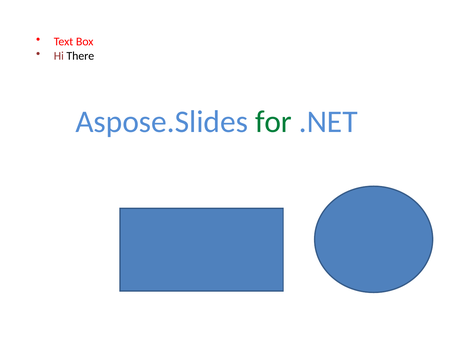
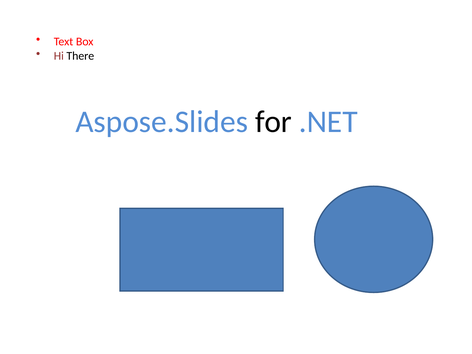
for colour: green -> black
